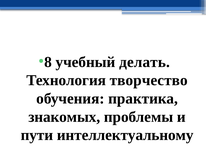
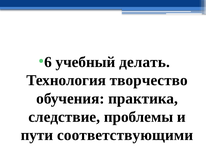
8: 8 -> 6
знакомых: знакомых -> следствие
интеллектуальному: интеллектуальному -> соответствующими
